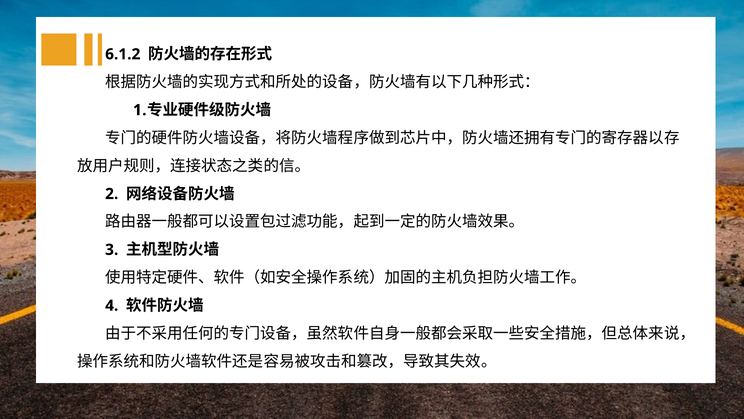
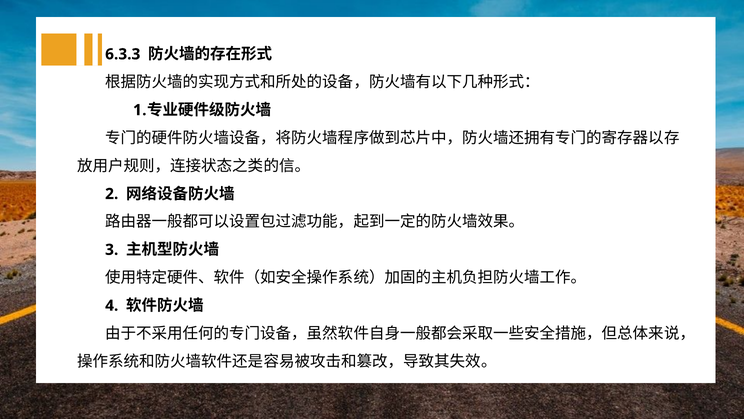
6.1.2: 6.1.2 -> 6.3.3
